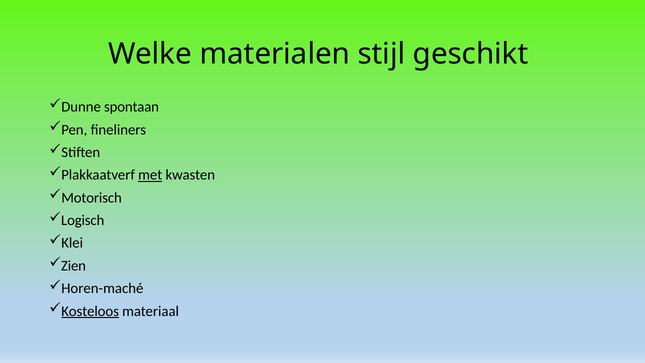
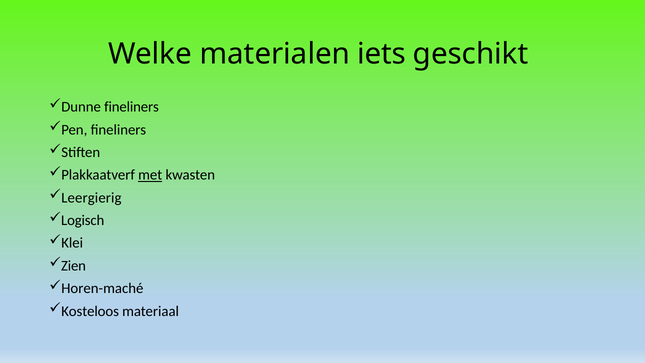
stijl: stijl -> iets
Dunne spontaan: spontaan -> fineliners
Motorisch: Motorisch -> Leergierig
Kosteloos underline: present -> none
